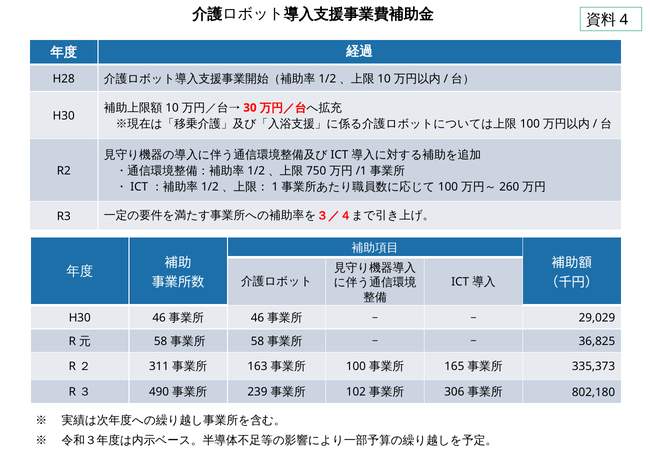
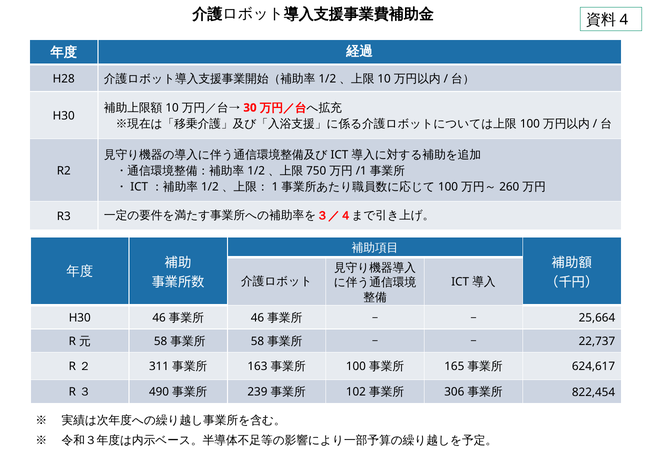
29,029: 29,029 -> 25,664
36,825: 36,825 -> 22,737
335,373: 335,373 -> 624,617
802,180: 802,180 -> 822,454
